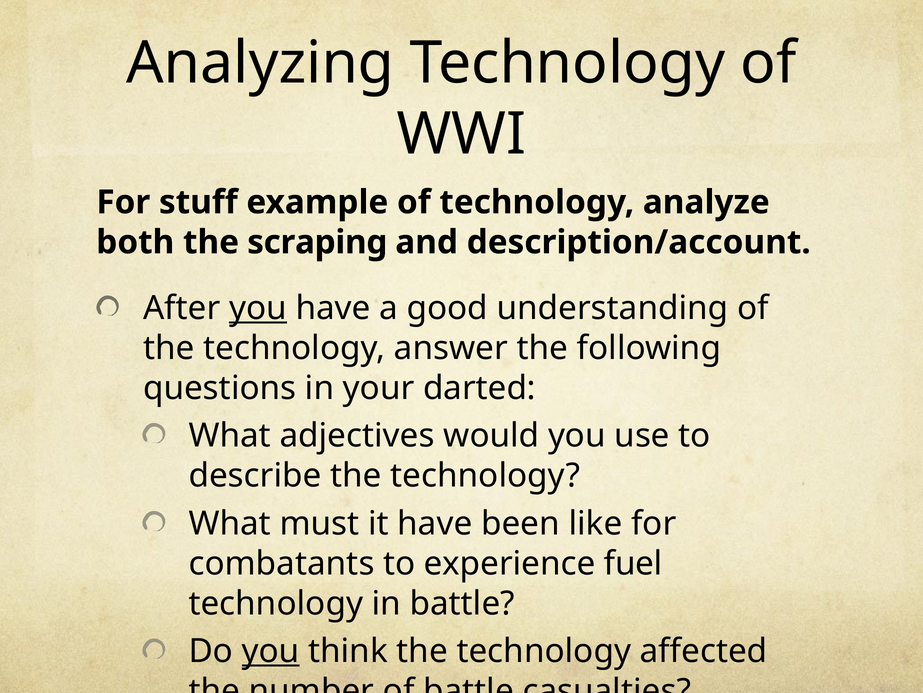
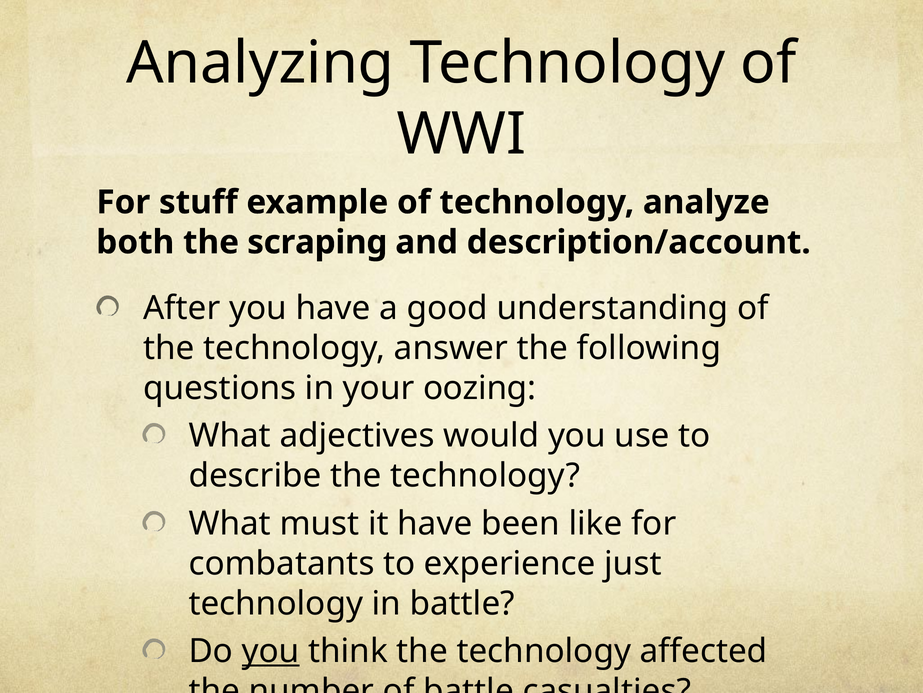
you at (258, 308) underline: present -> none
darted: darted -> oozing
fuel: fuel -> just
